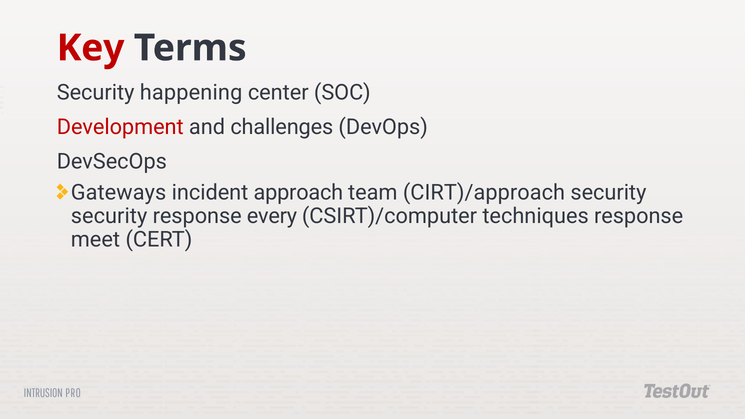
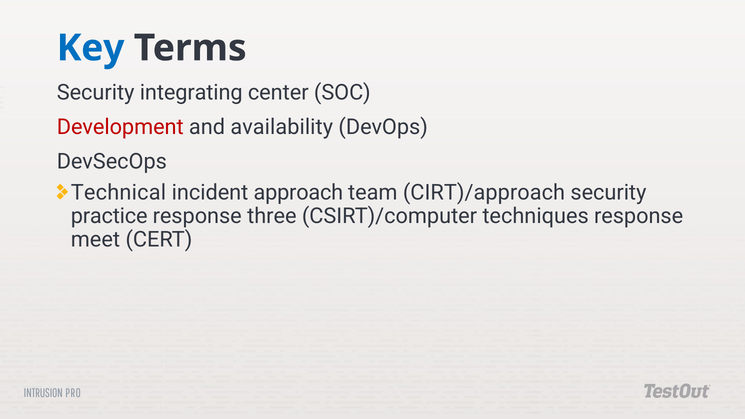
Key colour: red -> blue
happening: happening -> integrating
challenges: challenges -> availability
Gateways: Gateways -> Technical
security at (109, 216): security -> practice
every: every -> three
